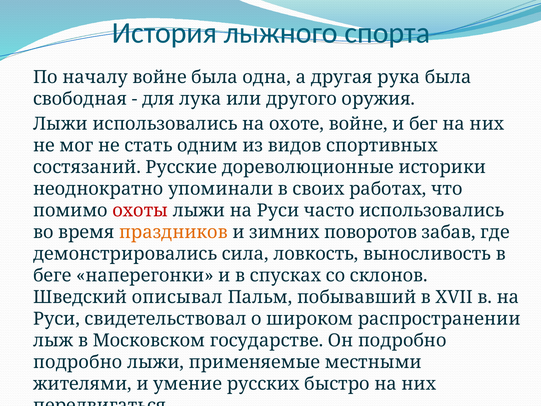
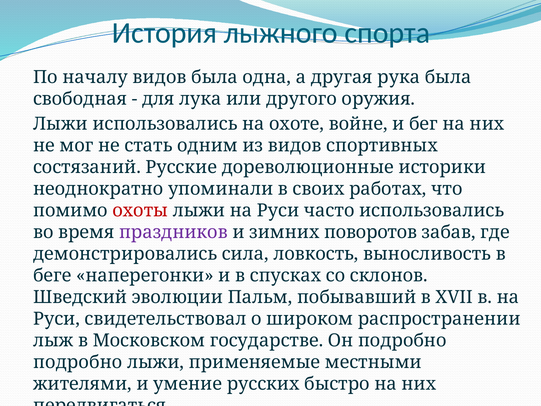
началу войне: войне -> видов
праздников colour: orange -> purple
описывал: описывал -> эволюции
